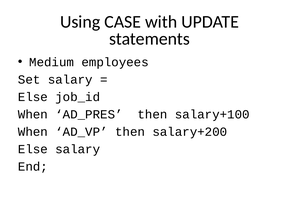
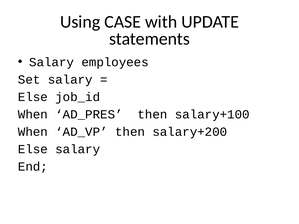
Medium at (52, 62): Medium -> Salary
